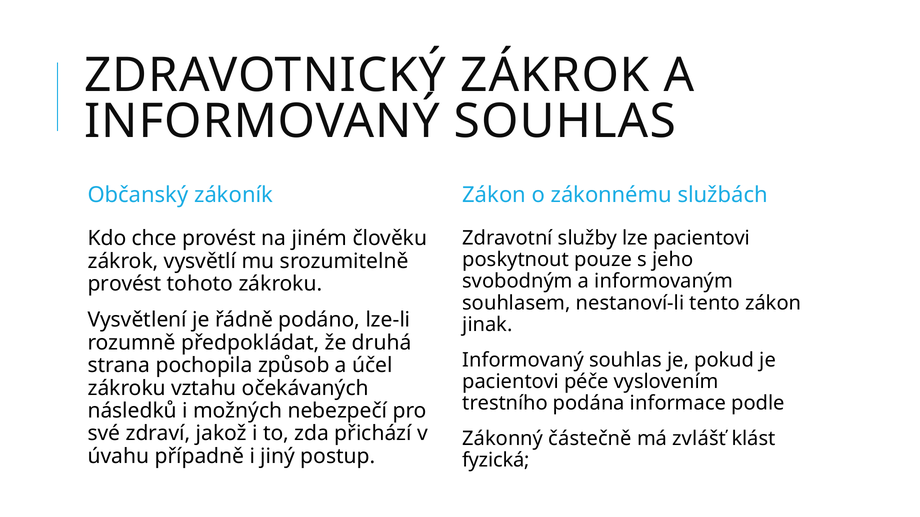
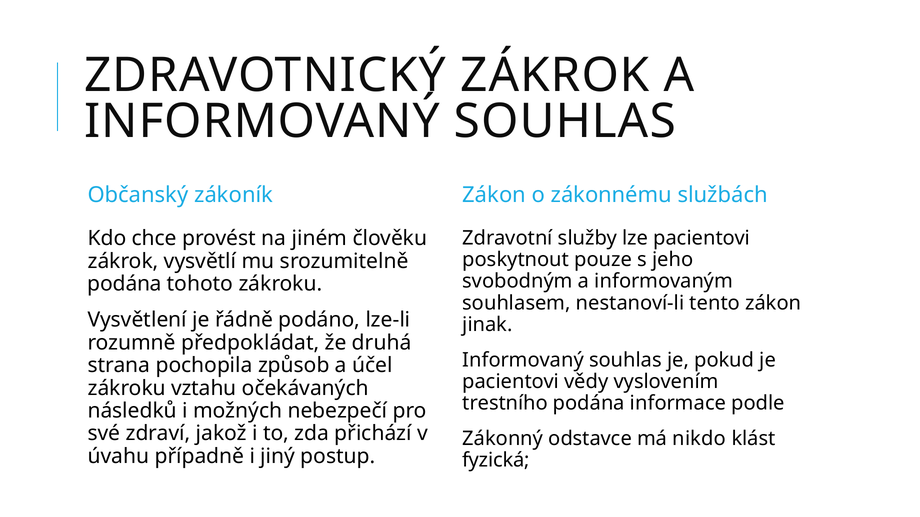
provést at (125, 284): provést -> podána
péče: péče -> vědy
částečně: částečně -> odstavce
zvlášť: zvlášť -> nikdo
